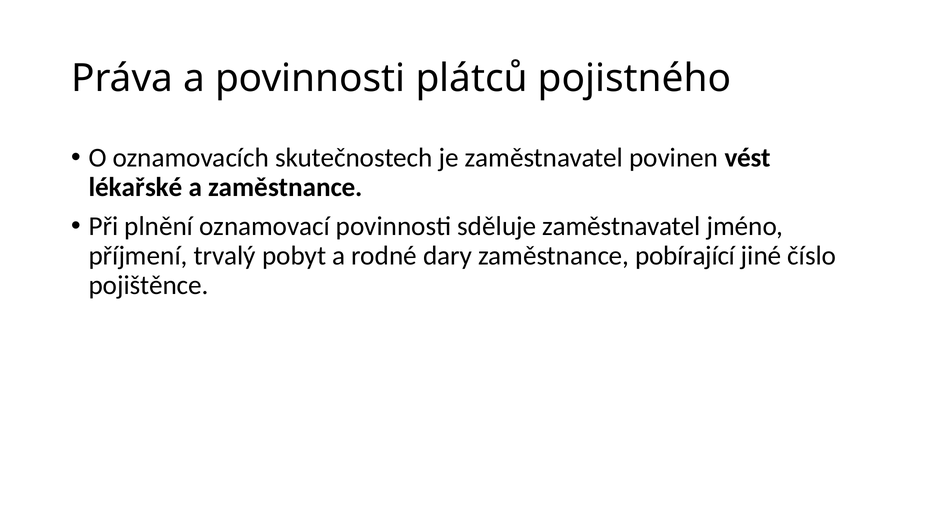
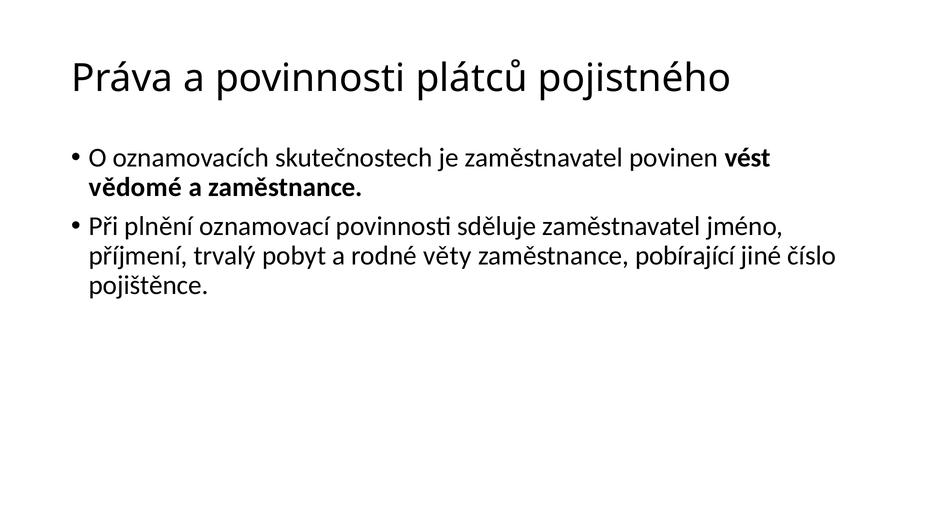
lékařské: lékařské -> vědomé
dary: dary -> věty
